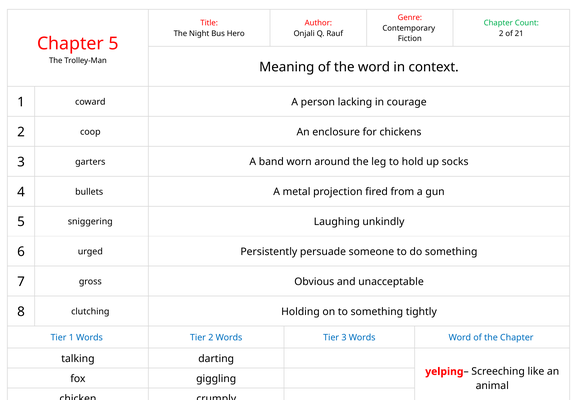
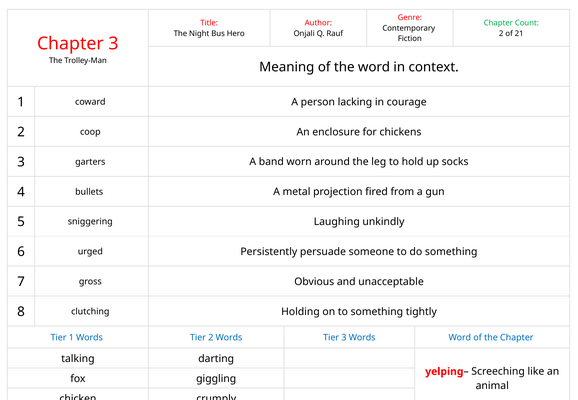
Chapter 5: 5 -> 3
